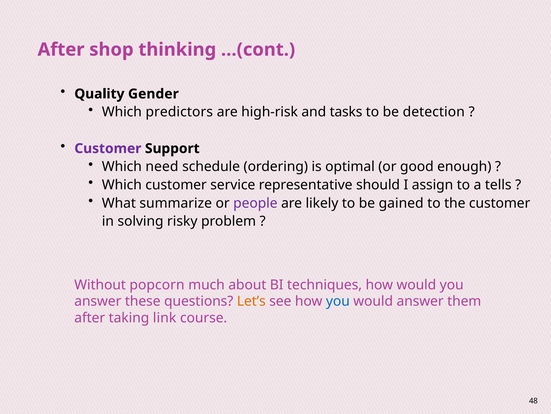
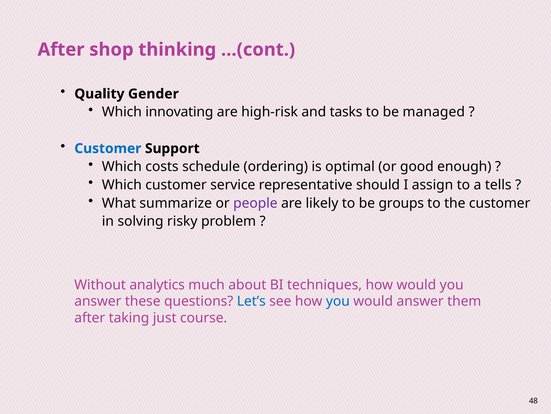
predictors: predictors -> innovating
detection: detection -> managed
Customer at (108, 148) colour: purple -> blue
need: need -> costs
gained: gained -> groups
popcorn: popcorn -> analytics
Let’s colour: orange -> blue
link: link -> just
